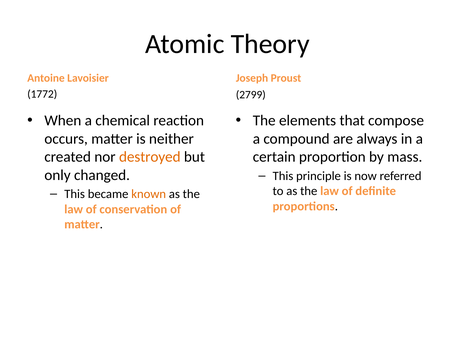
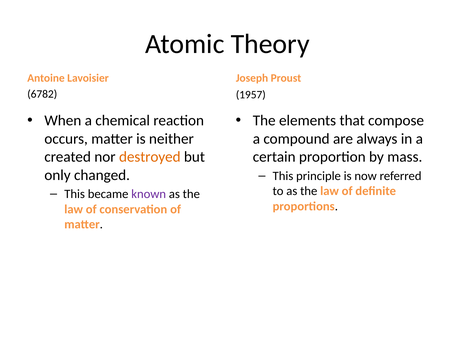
1772: 1772 -> 6782
2799: 2799 -> 1957
known colour: orange -> purple
